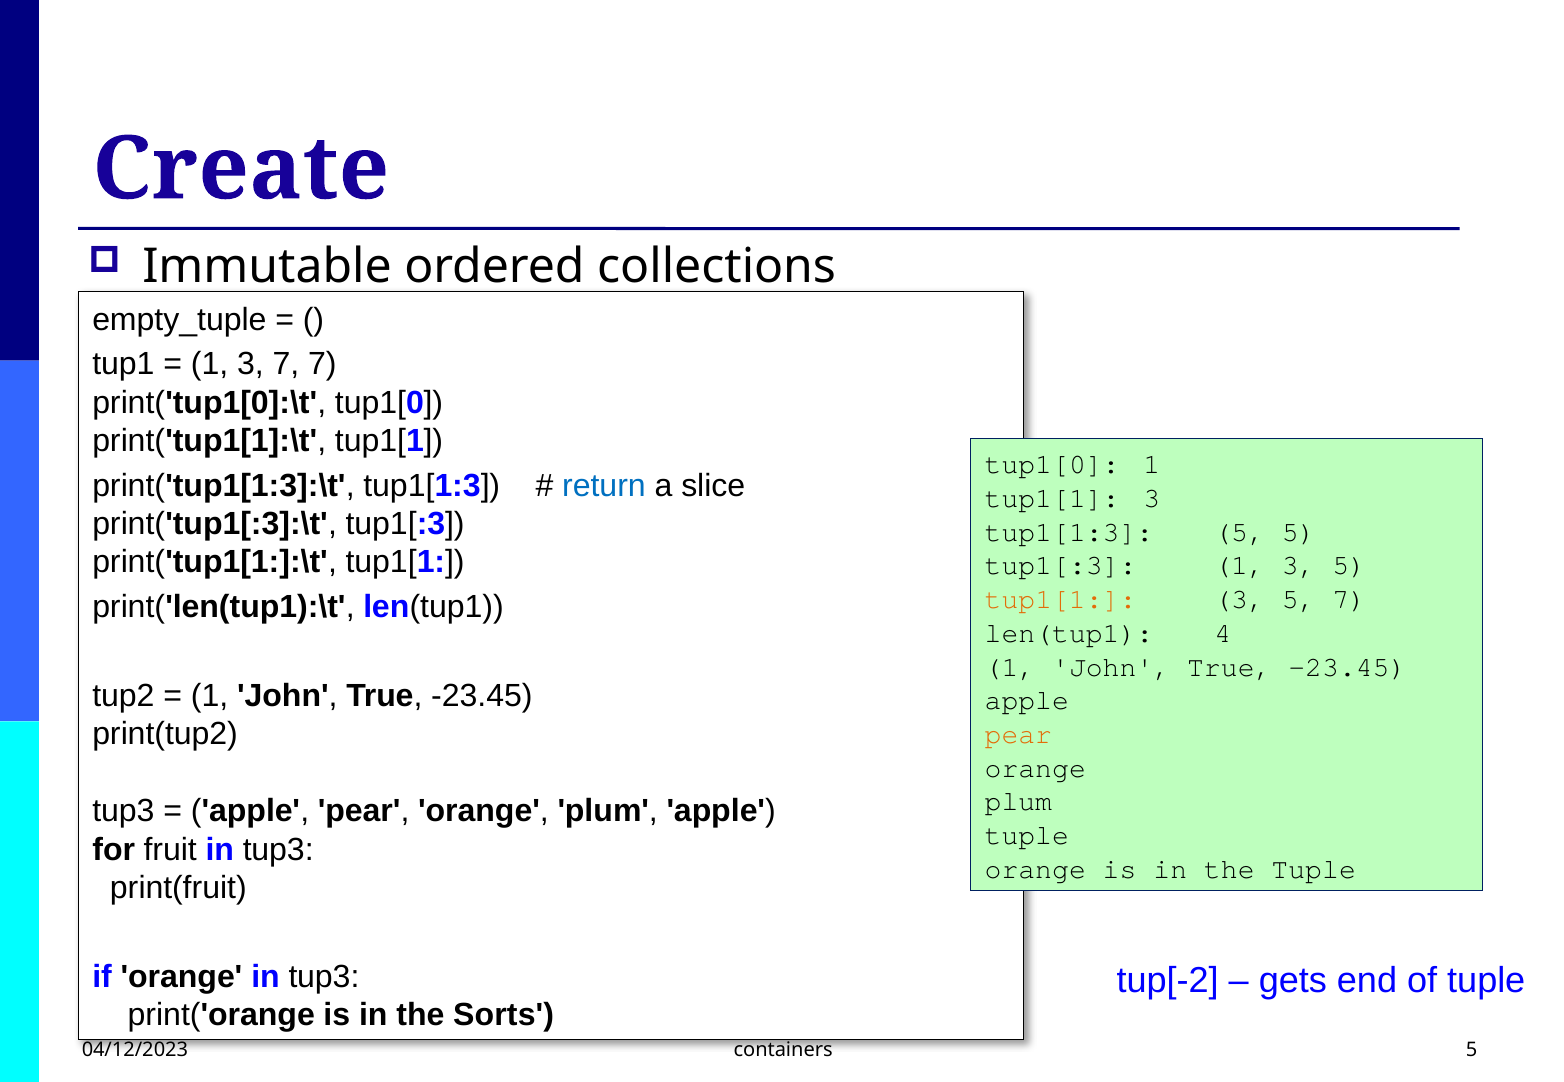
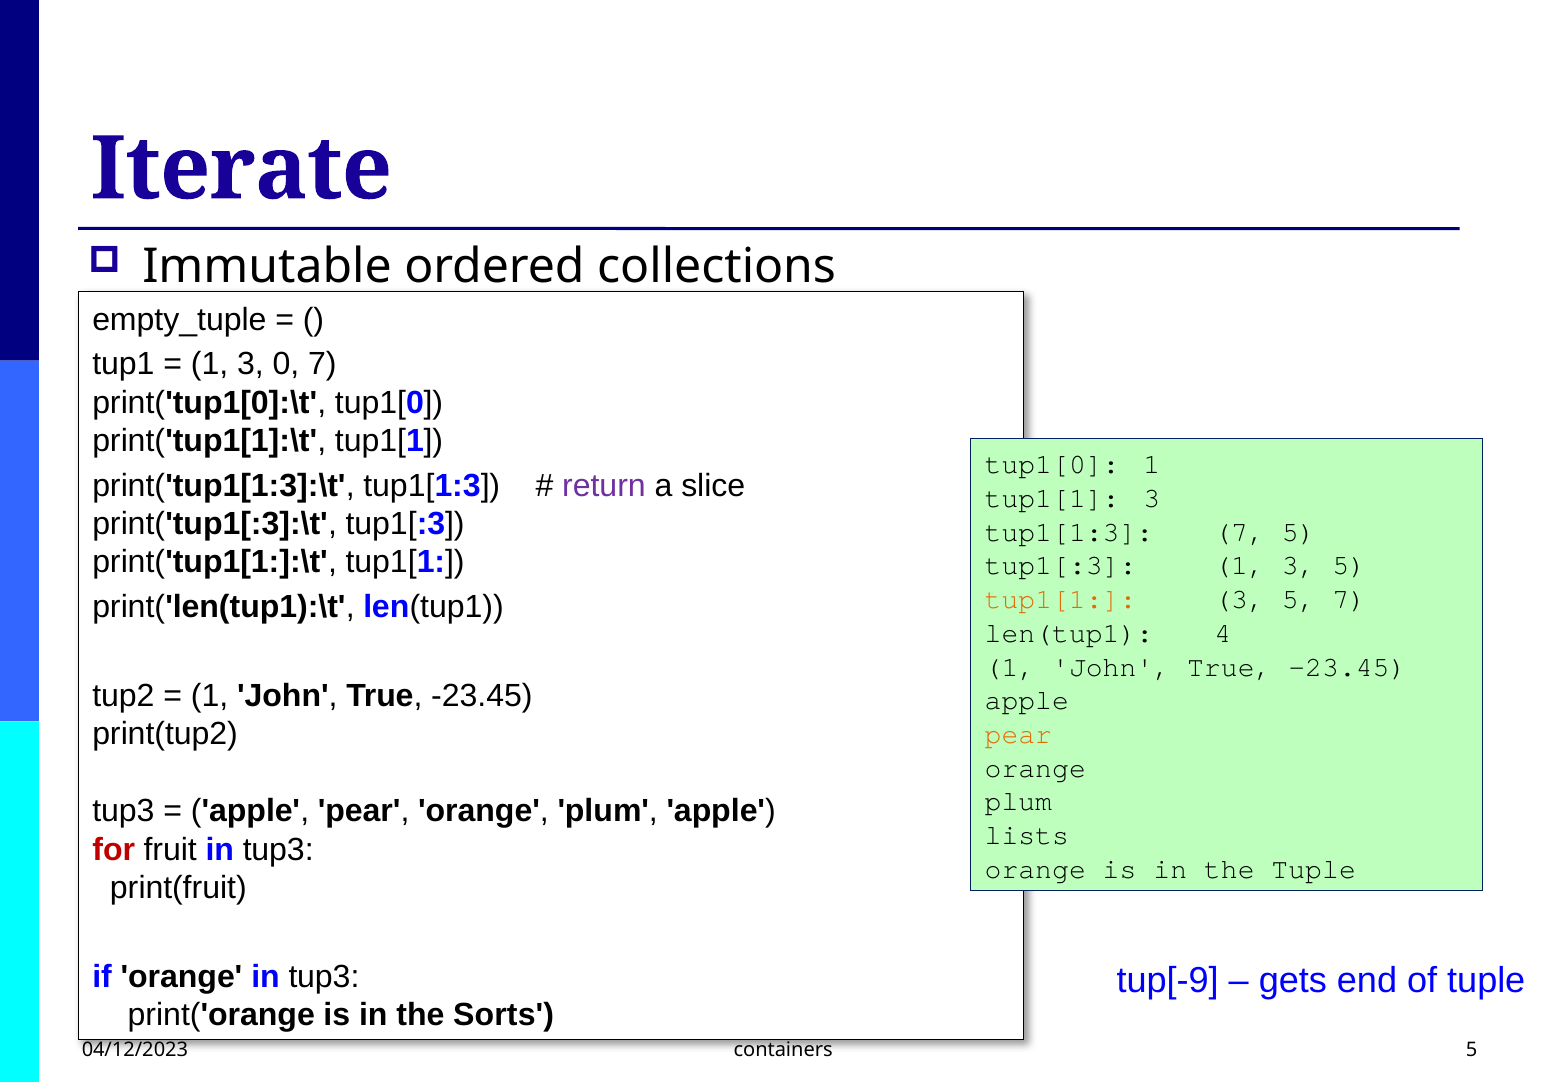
Create: Create -> Iterate
3 7: 7 -> 0
return colour: blue -> purple
tup1[1:3 5: 5 -> 7
tuple at (1027, 836): tuple -> lists
for colour: black -> red
tup[-2: tup[-2 -> tup[-9
